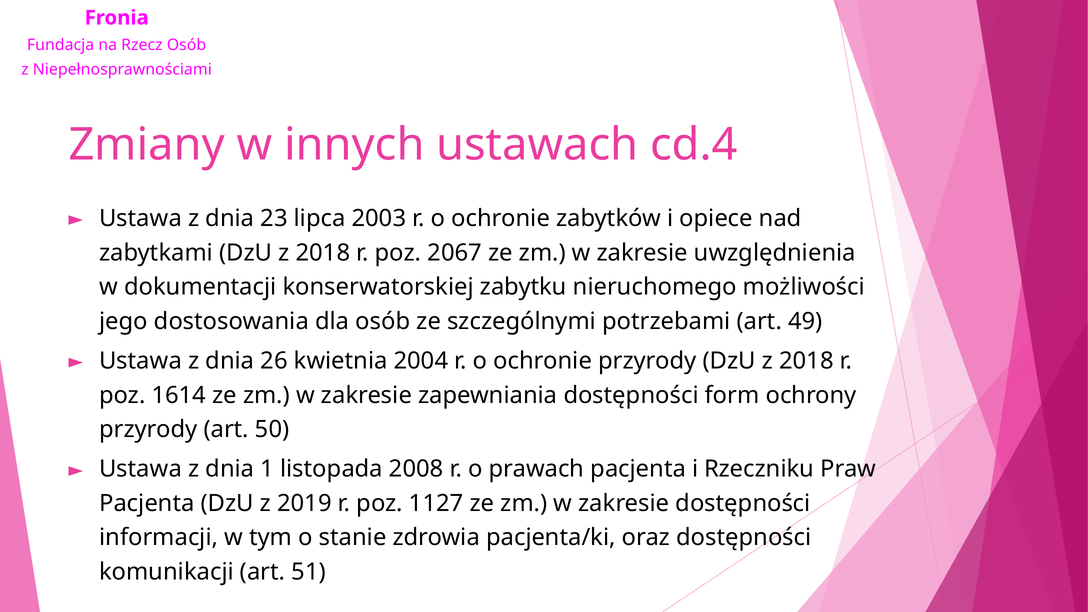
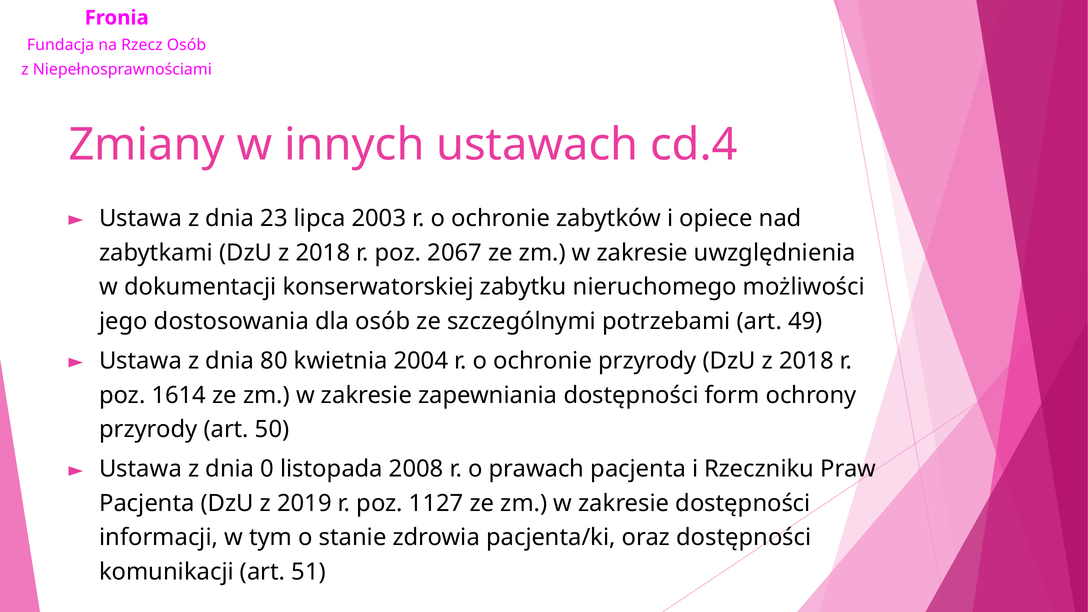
26: 26 -> 80
1: 1 -> 0
